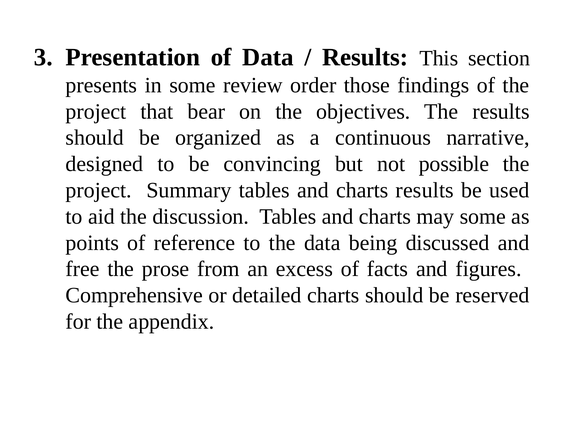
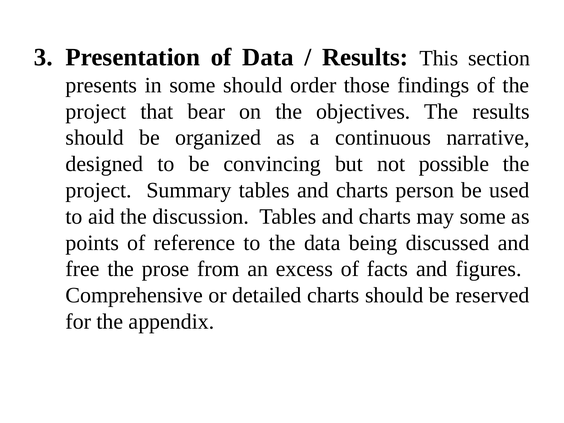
some review: review -> should
charts results: results -> person
